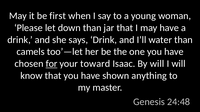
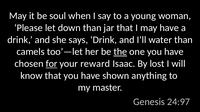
first: first -> soul
the underline: none -> present
toward: toward -> reward
By will: will -> lost
24:48: 24:48 -> 24:97
